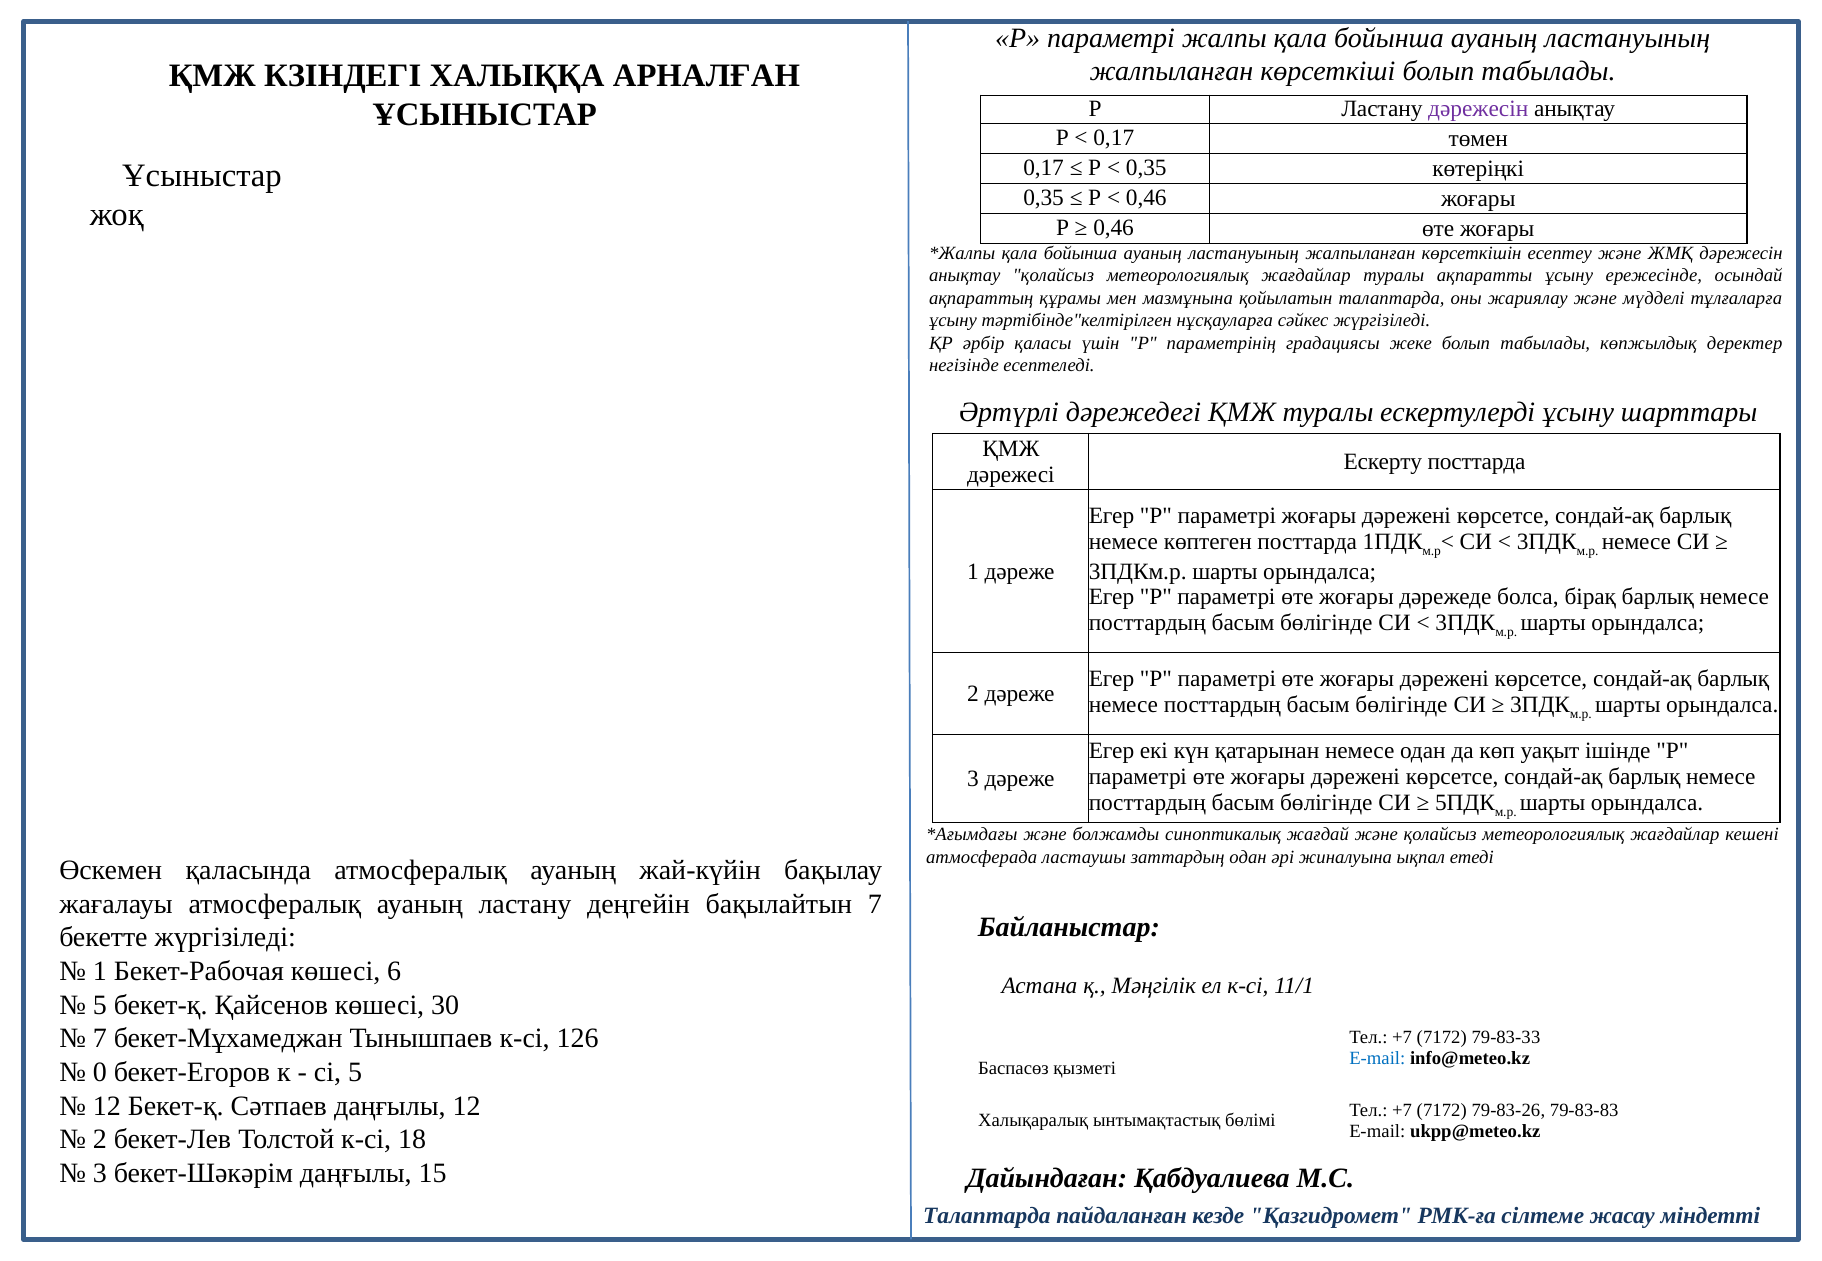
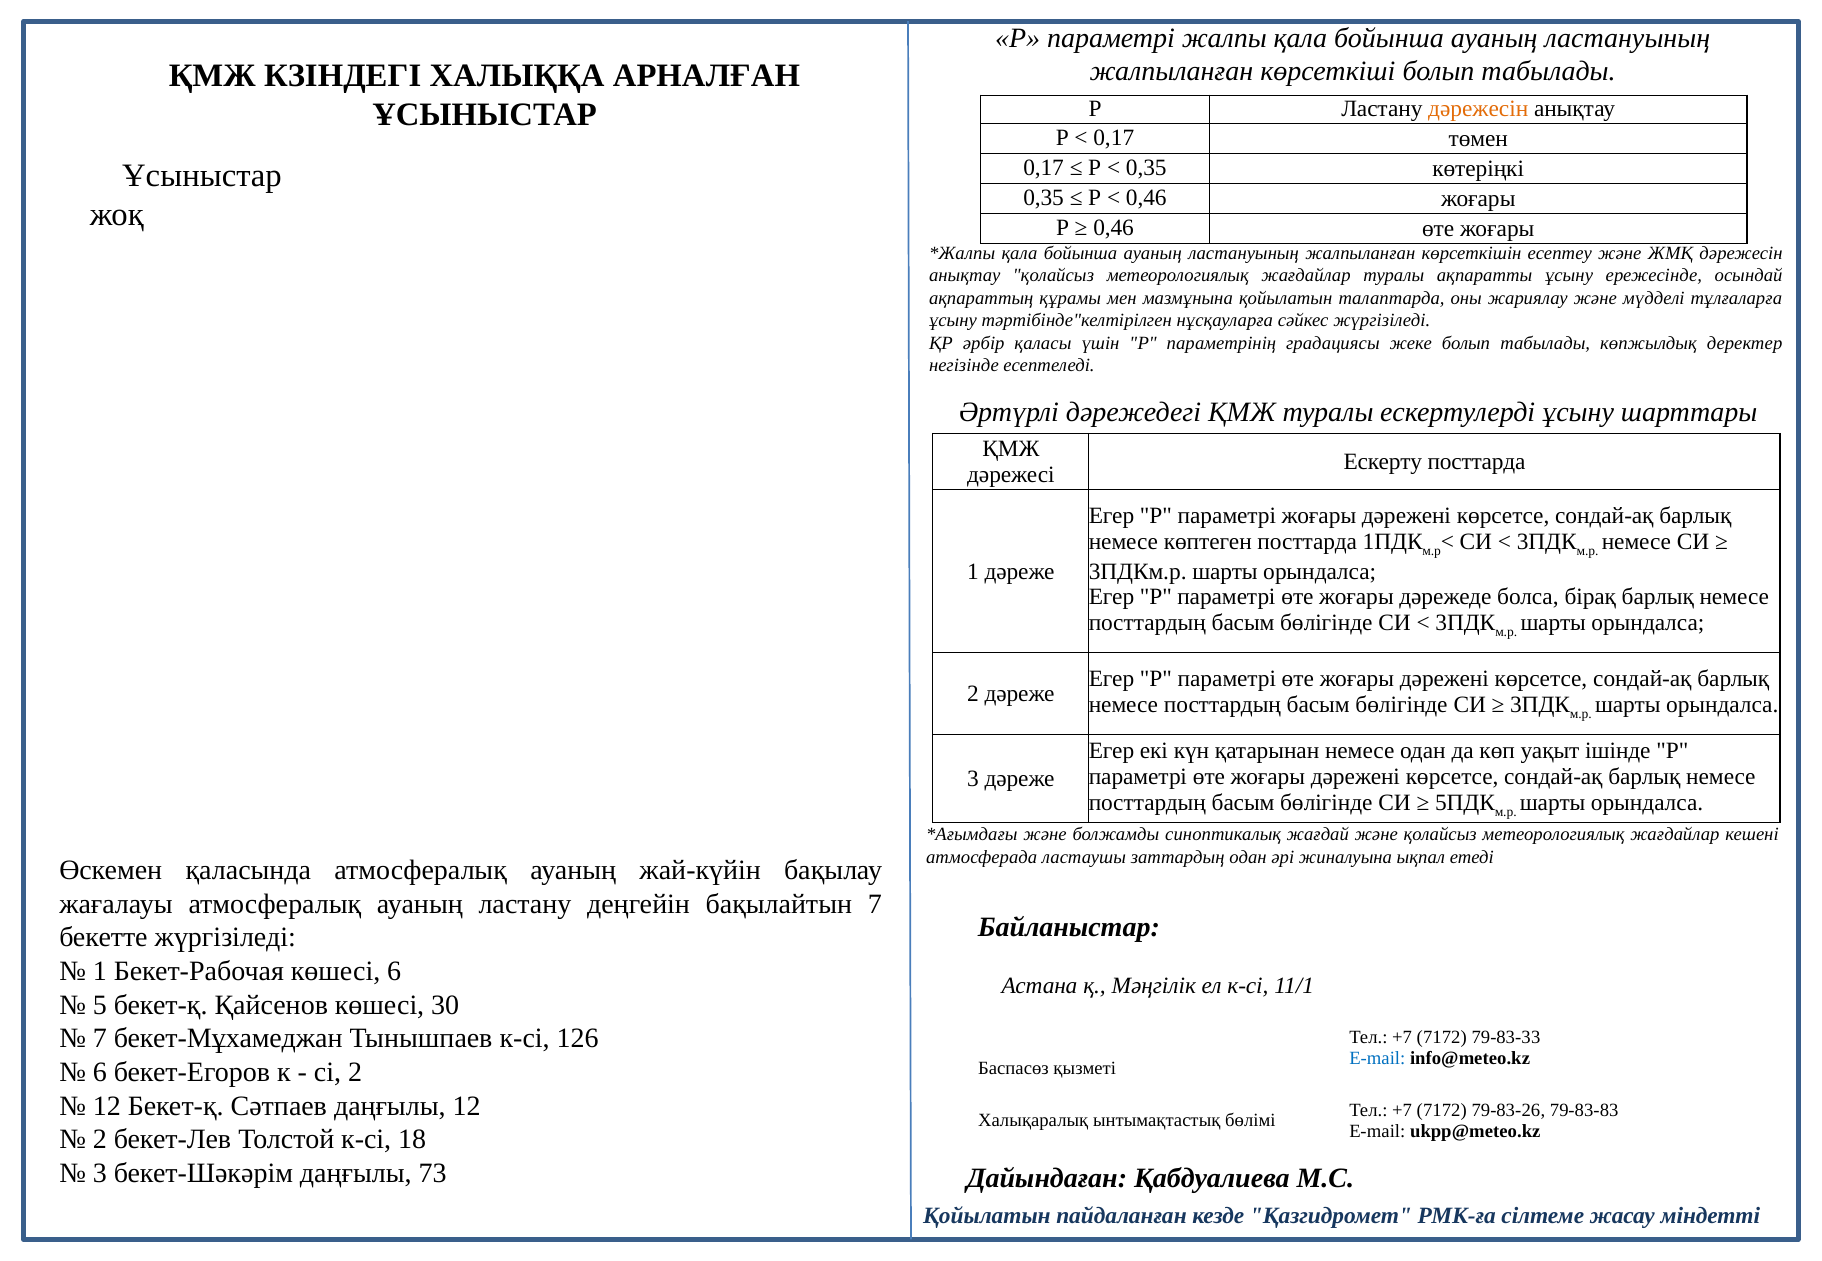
дәрежесін at (1478, 109) colour: purple -> orange
0 at (100, 1073): 0 -> 6
сі 5: 5 -> 2
15: 15 -> 73
Талаптарда at (987, 1216): Талаптарда -> Қойылатын
